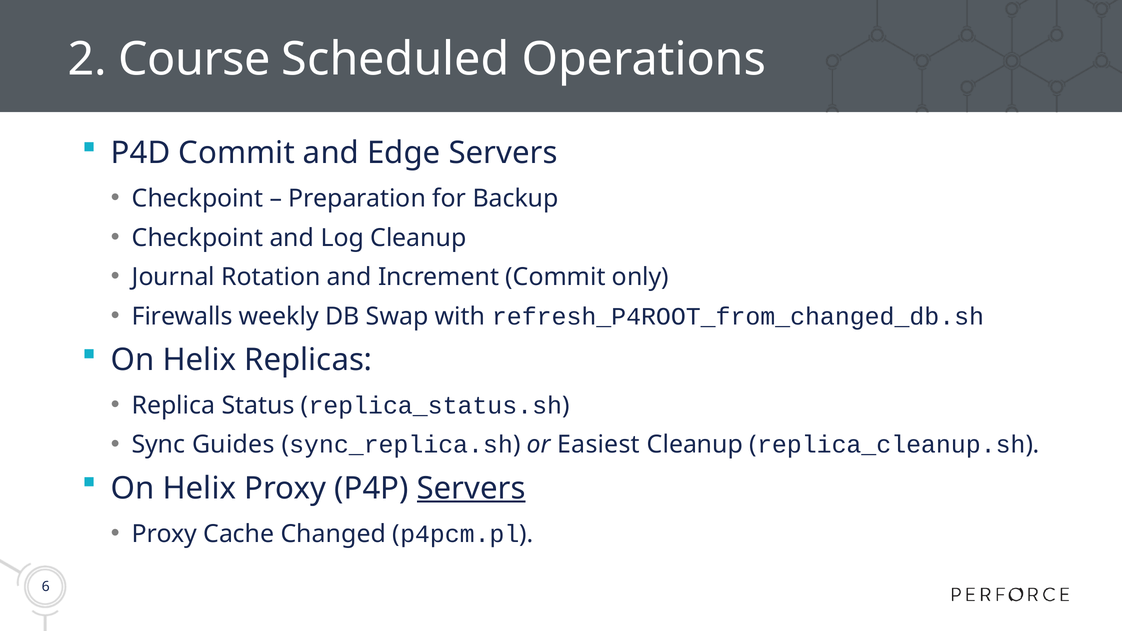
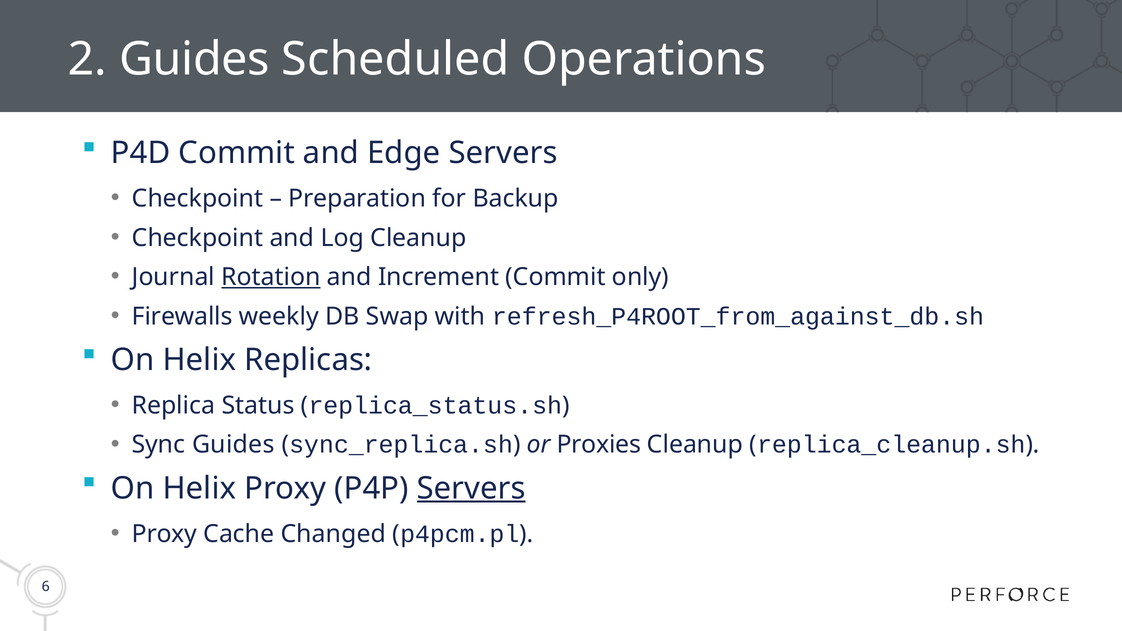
2 Course: Course -> Guides
Rotation underline: none -> present
refresh_P4ROOT_from_changed_db.sh: refresh_P4ROOT_from_changed_db.sh -> refresh_P4ROOT_from_against_db.sh
Easiest: Easiest -> Proxies
